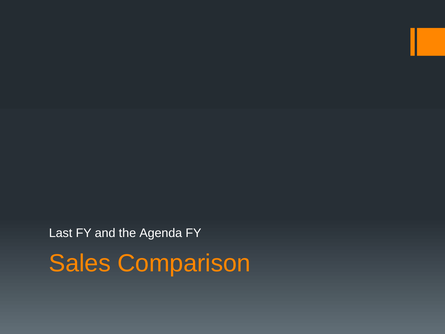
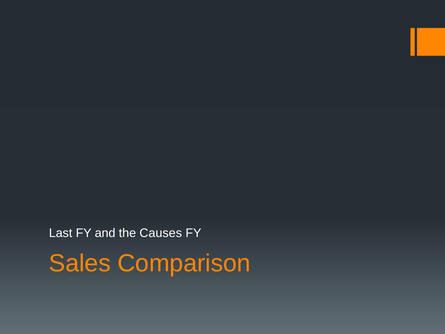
Agenda: Agenda -> Causes
